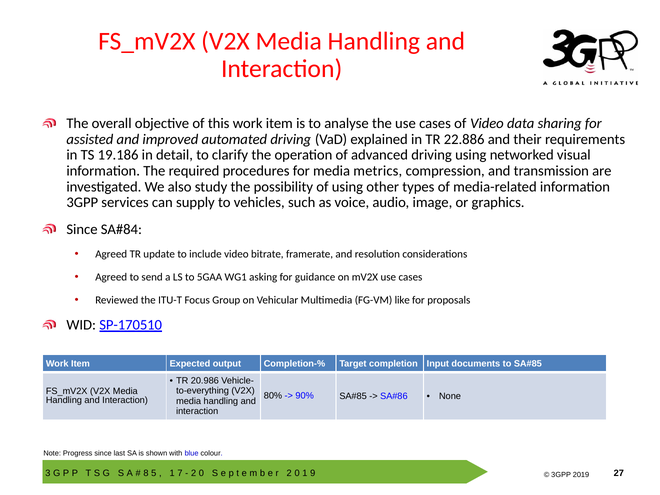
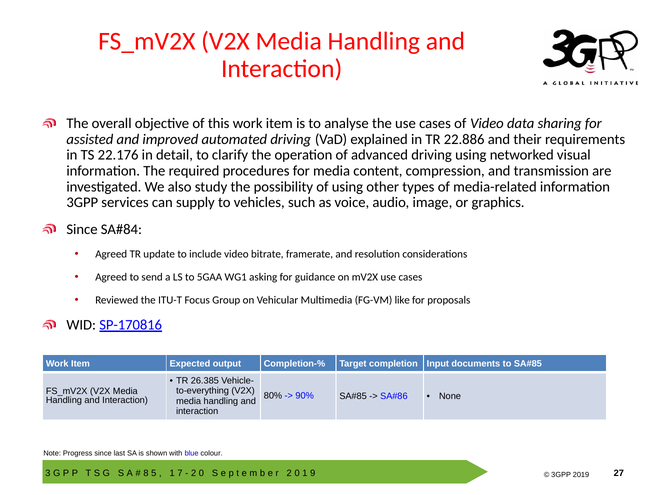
19.186: 19.186 -> 22.176
metrics: metrics -> content
SP-170510: SP-170510 -> SP-170816
20.986: 20.986 -> 26.385
